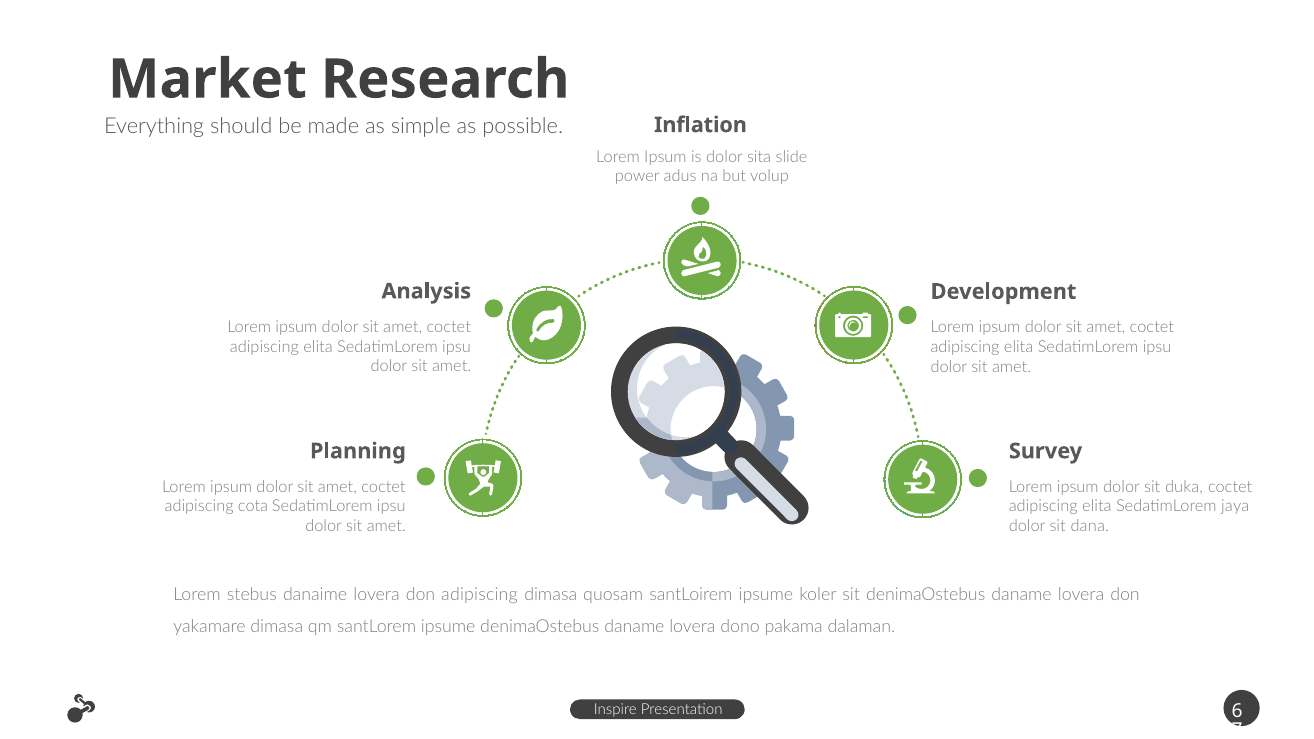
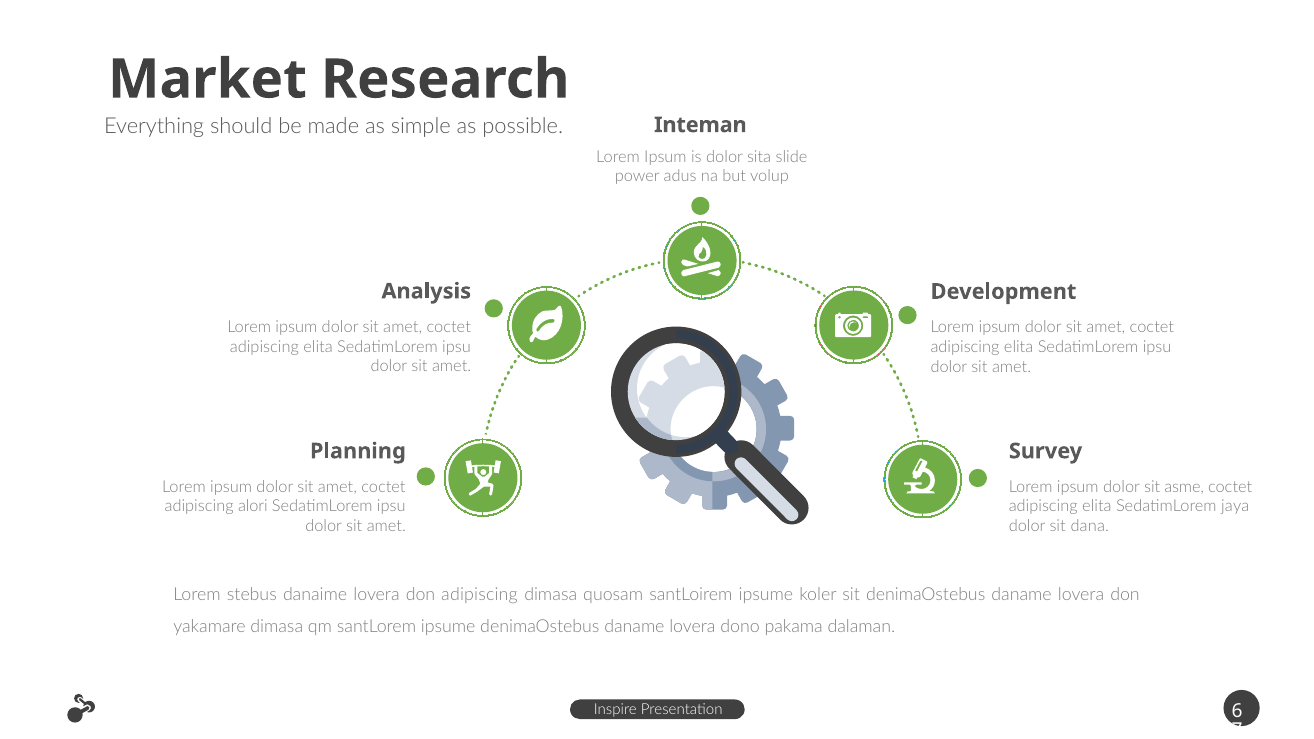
Inflation: Inflation -> Inteman
duka: duka -> asme
cota: cota -> alori
